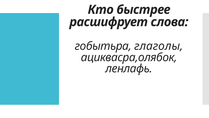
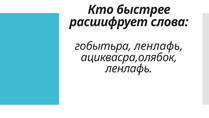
гобытьра глаголы: глаголы -> ленлафь
